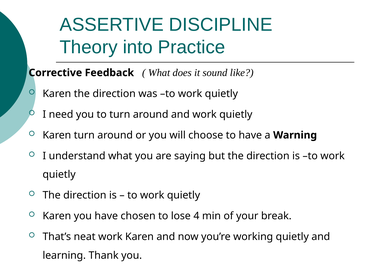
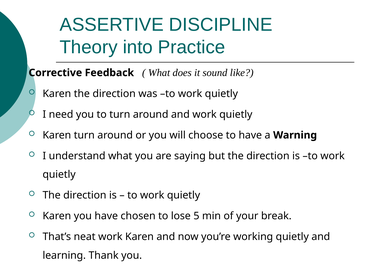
4: 4 -> 5
